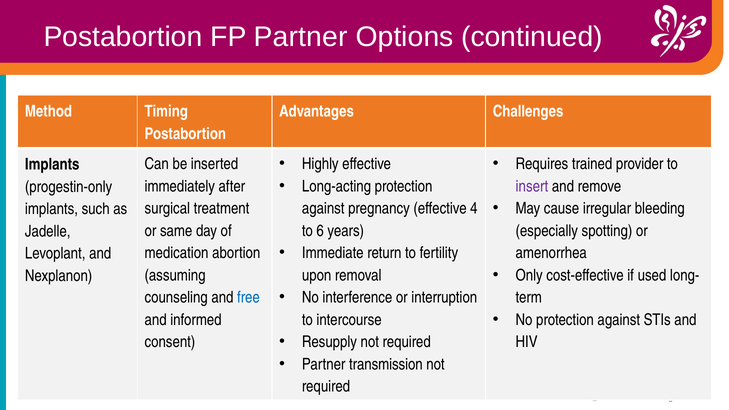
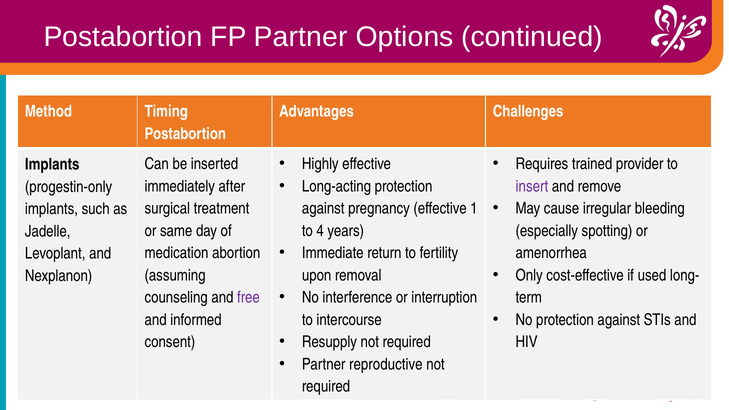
4: 4 -> 1
6: 6 -> 4
free colour: blue -> purple
transmission: transmission -> reproductive
